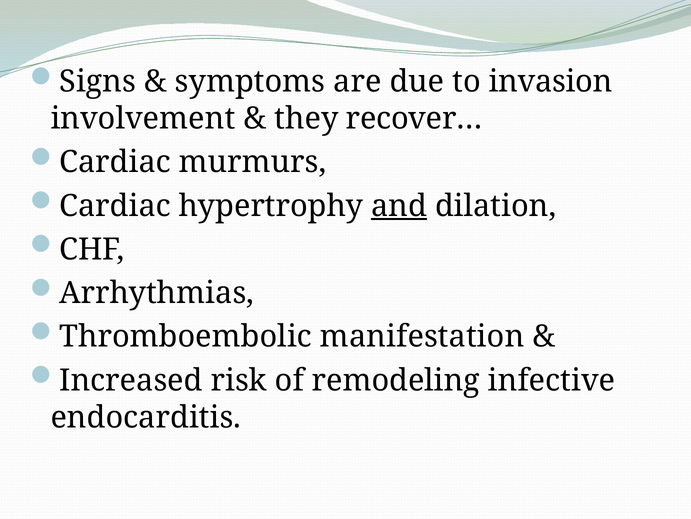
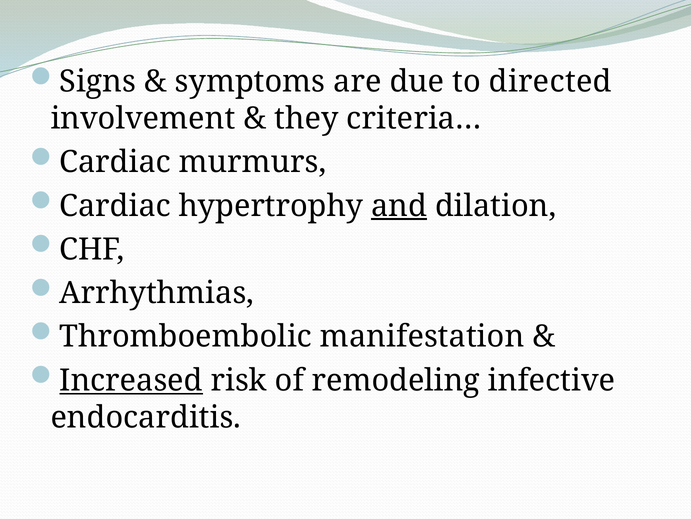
invasion: invasion -> directed
recover…: recover… -> criteria…
Increased underline: none -> present
